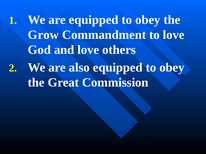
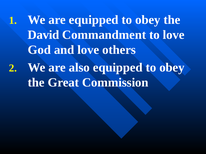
Grow: Grow -> David
